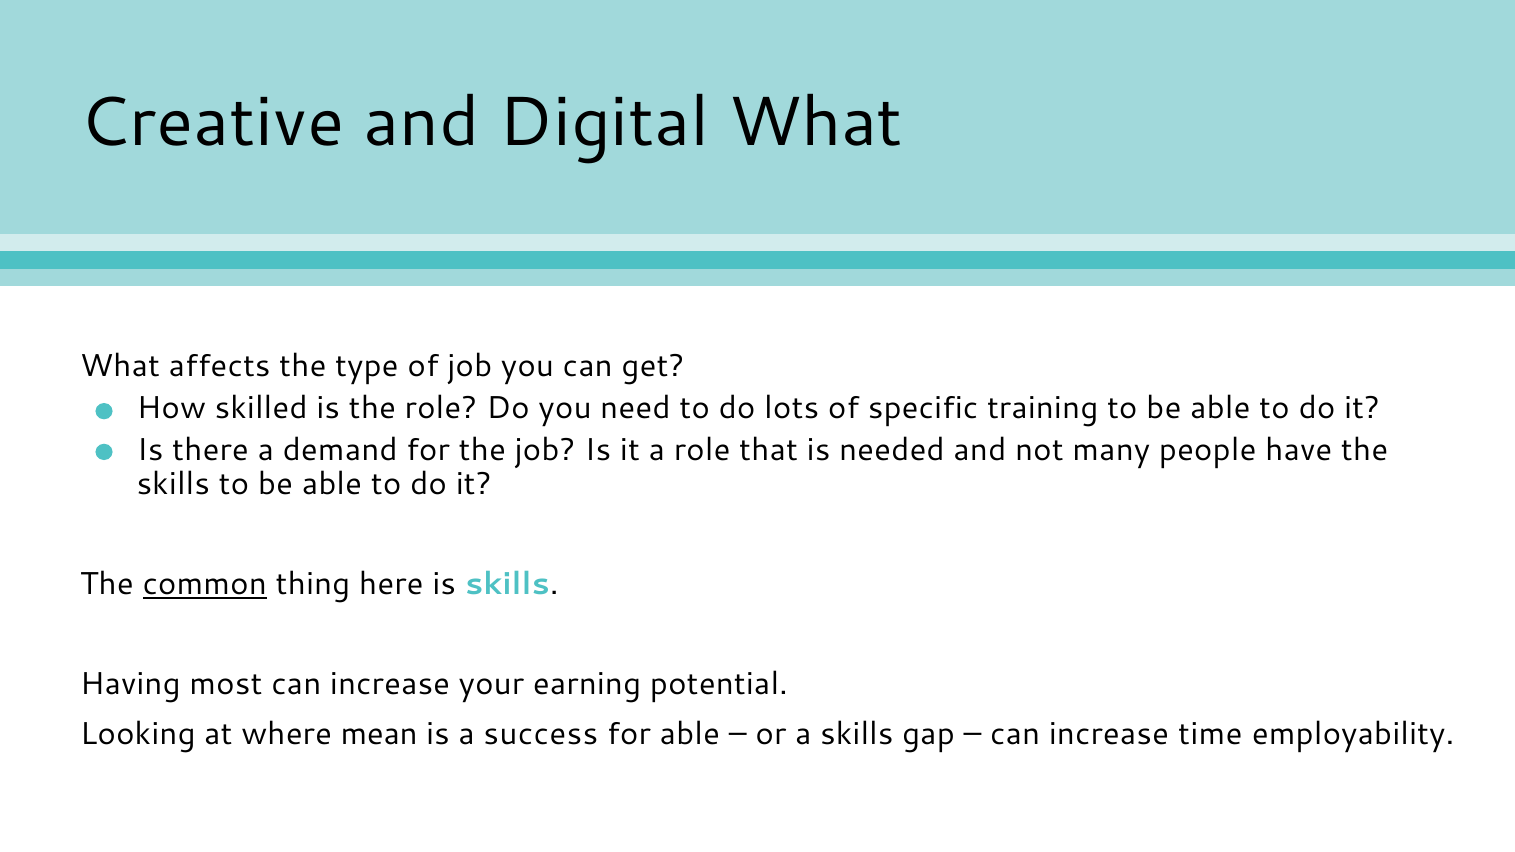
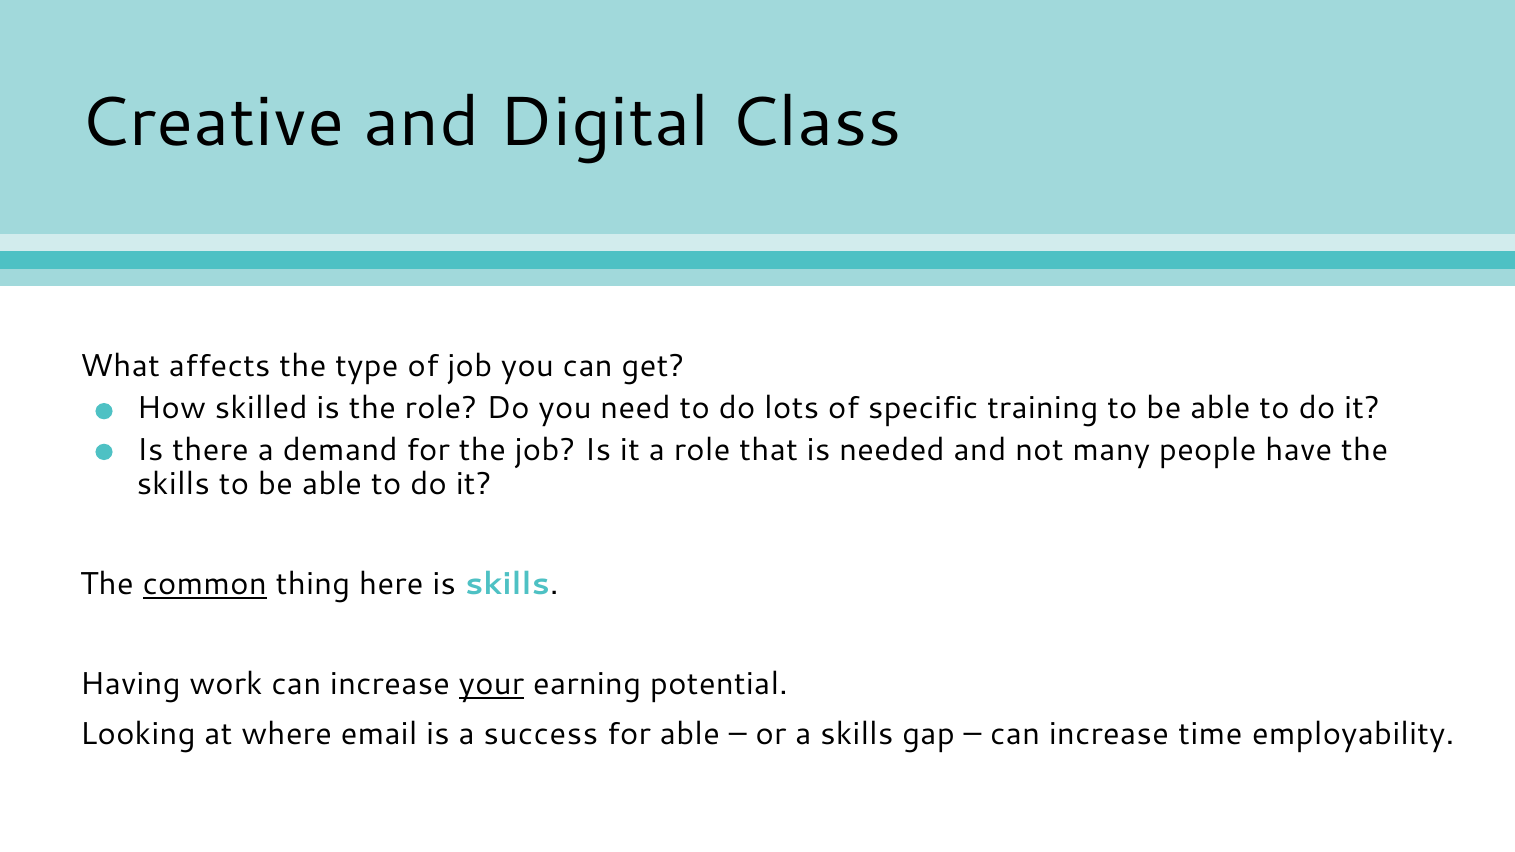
Digital What: What -> Class
most: most -> work
your underline: none -> present
mean: mean -> email
